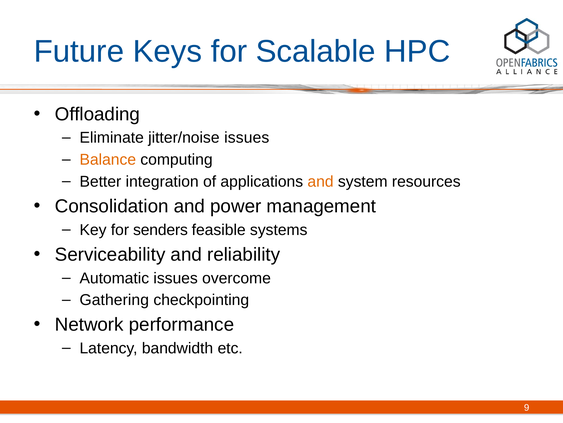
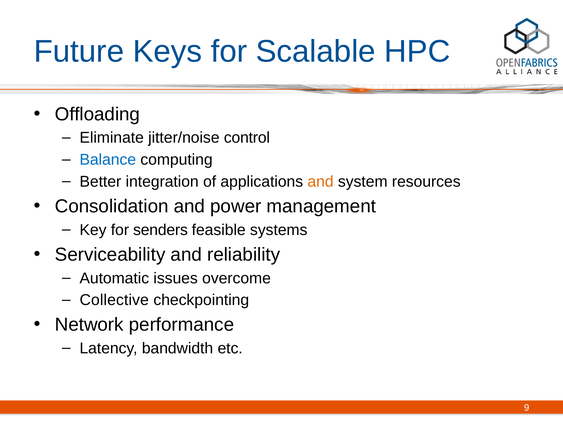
jitter/noise issues: issues -> control
Balance colour: orange -> blue
Gathering: Gathering -> Collective
